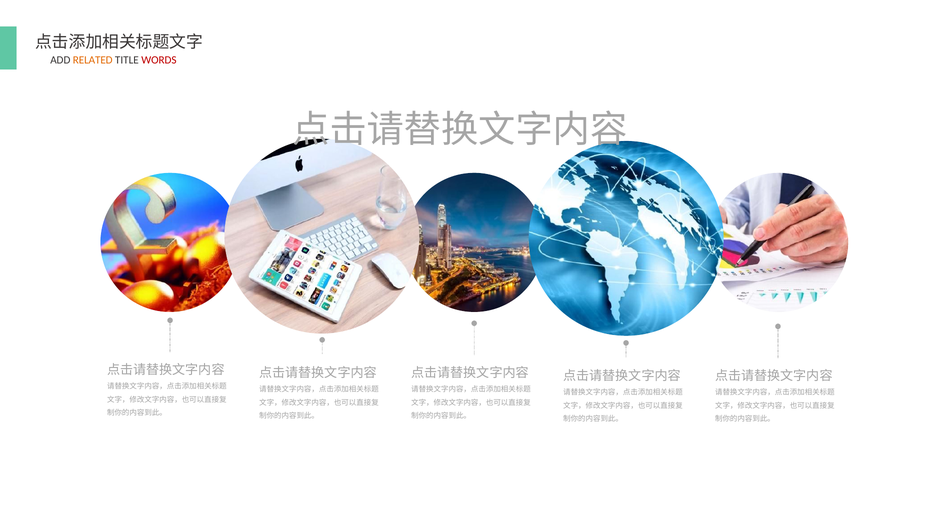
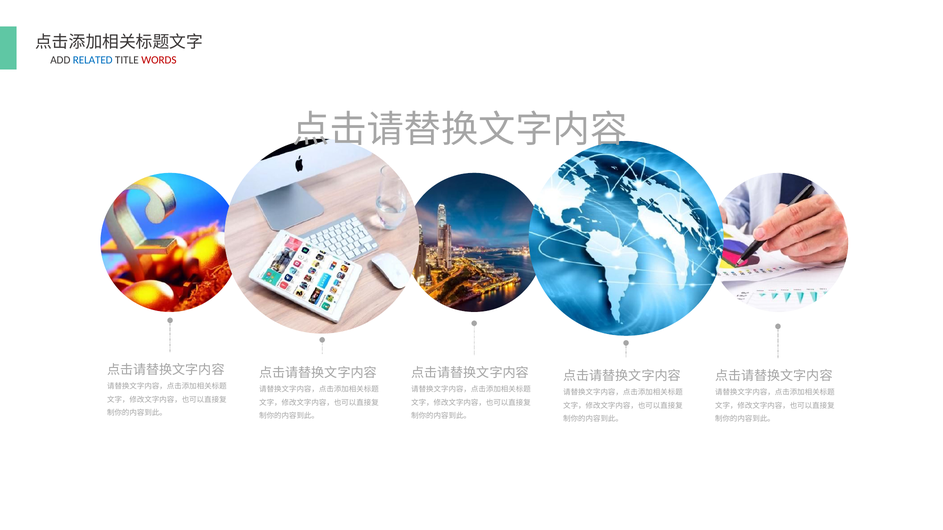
RELATED colour: orange -> blue
